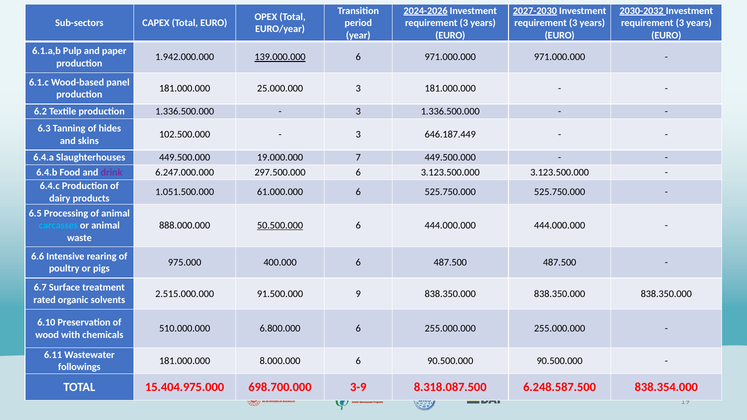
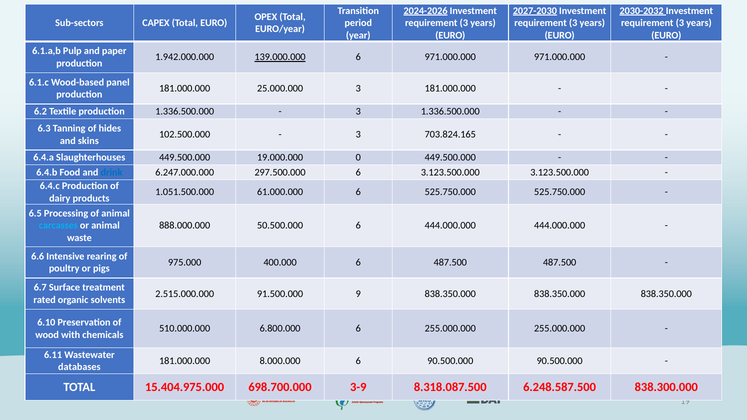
646.187.449: 646.187.449 -> 703.824.165
7: 7 -> 0
drink colour: purple -> blue
50.500.000 underline: present -> none
followings: followings -> databases
838.354.000: 838.354.000 -> 838.300.000
